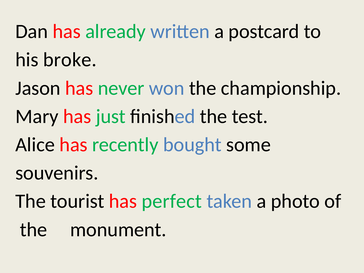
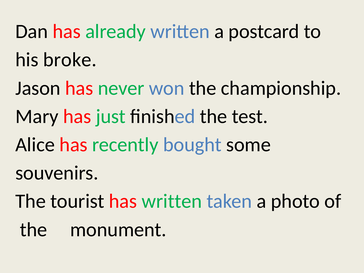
has perfect: perfect -> written
